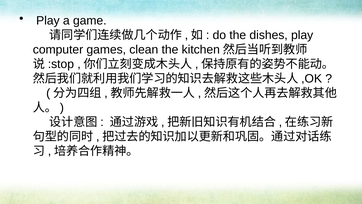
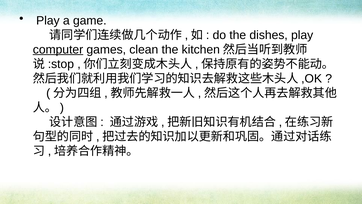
computer underline: none -> present
